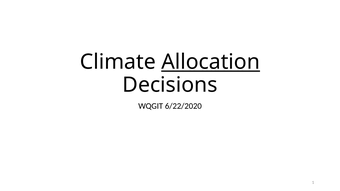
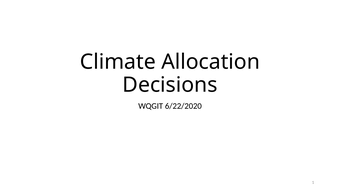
Allocation underline: present -> none
